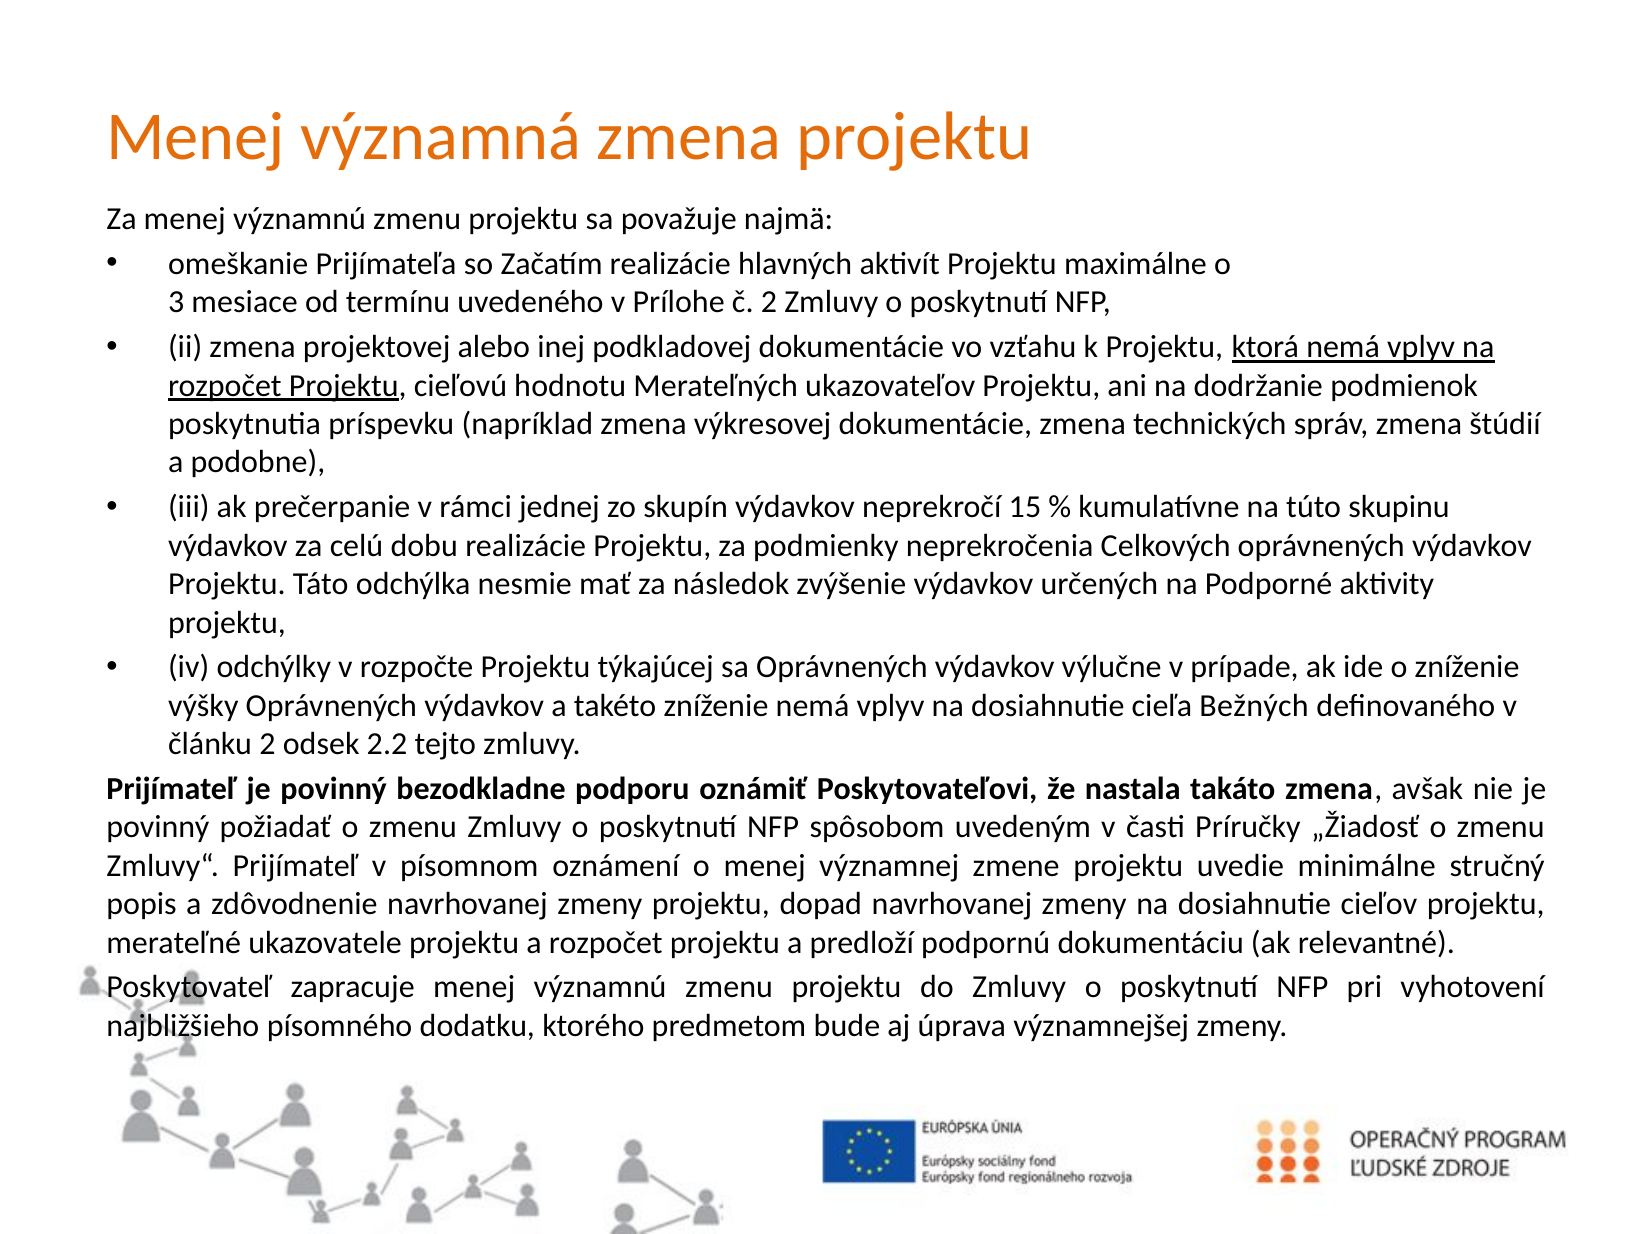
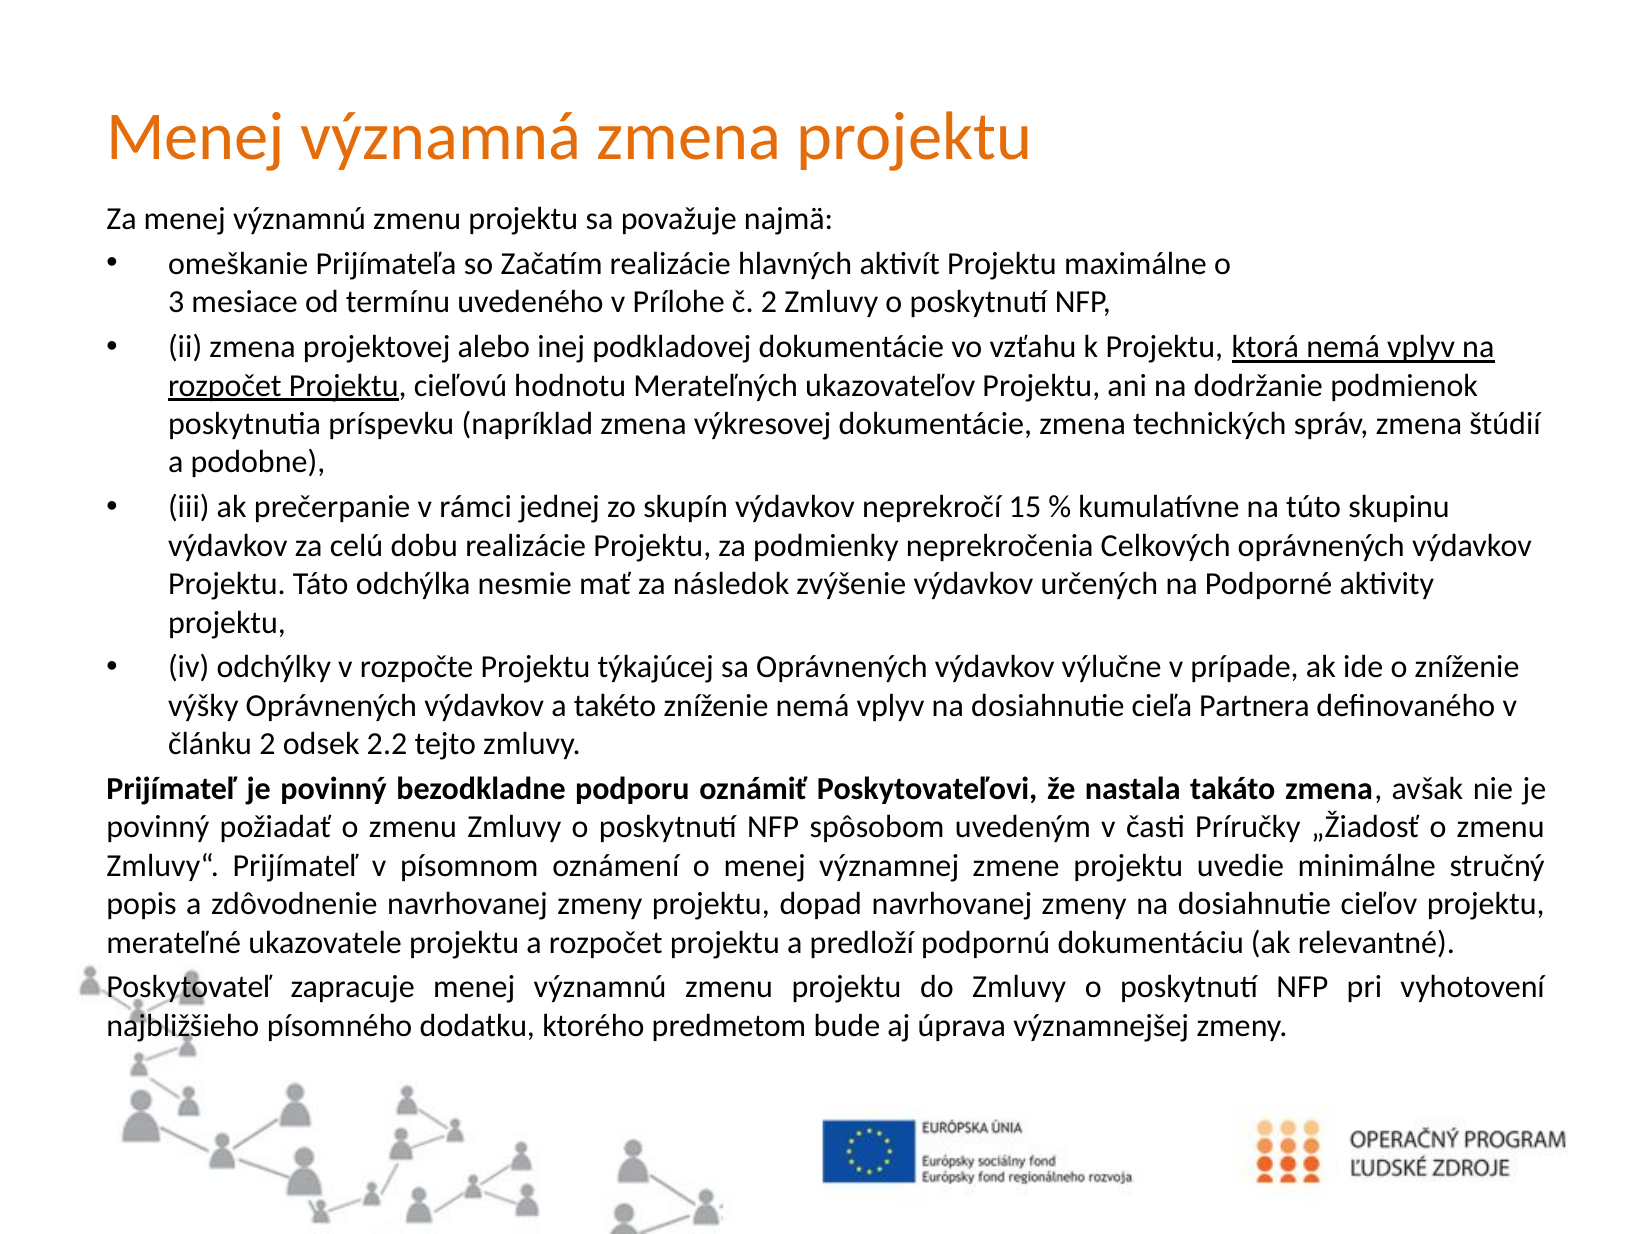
Bežných: Bežných -> Partnera
